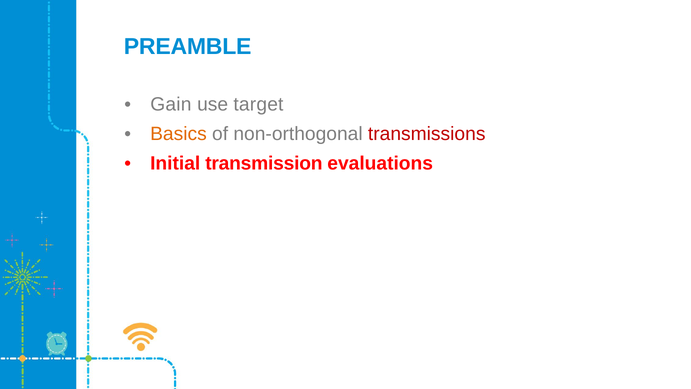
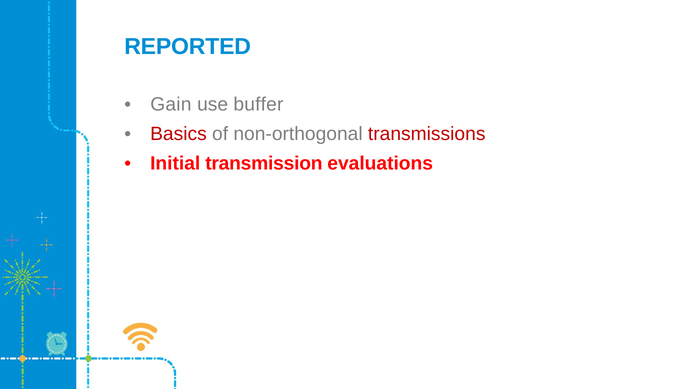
PREAMBLE: PREAMBLE -> REPORTED
target: target -> buffer
Basics colour: orange -> red
